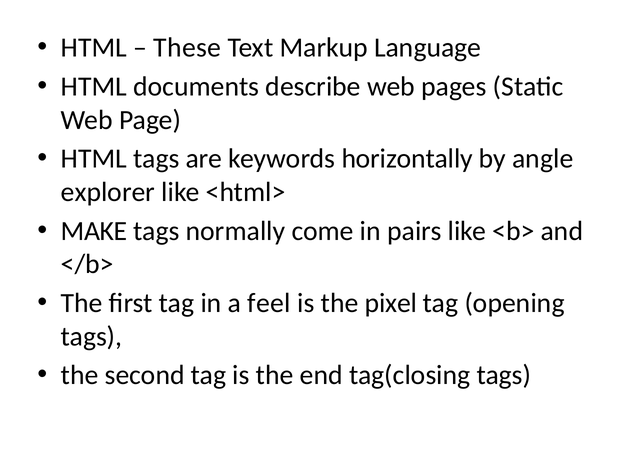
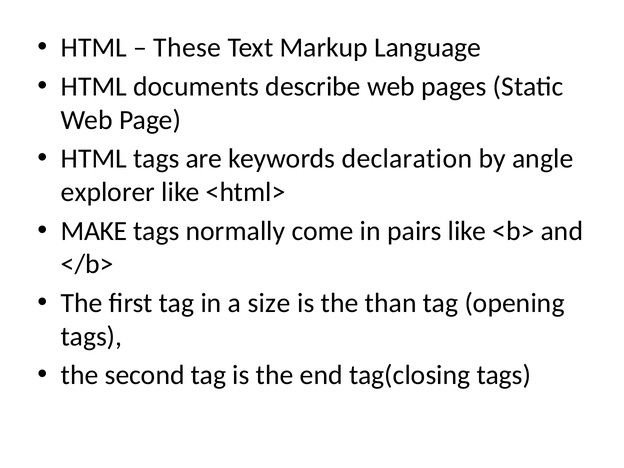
horizontally: horizontally -> declaration
feel: feel -> size
pixel: pixel -> than
